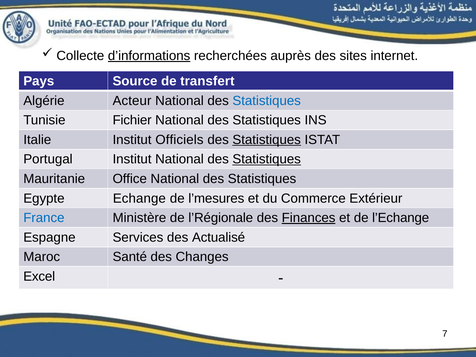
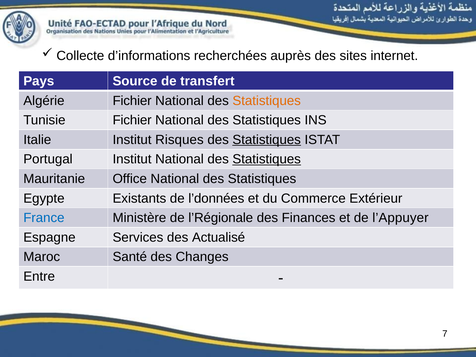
d’informations underline: present -> none
Algérie Acteur: Acteur -> Fichier
Statistiques at (267, 101) colour: blue -> orange
Officiels: Officiels -> Risques
Echange: Echange -> Existants
l’mesures: l’mesures -> l’données
Finances underline: present -> none
l’Echange: l’Echange -> l’Appuyer
Excel: Excel -> Entre
